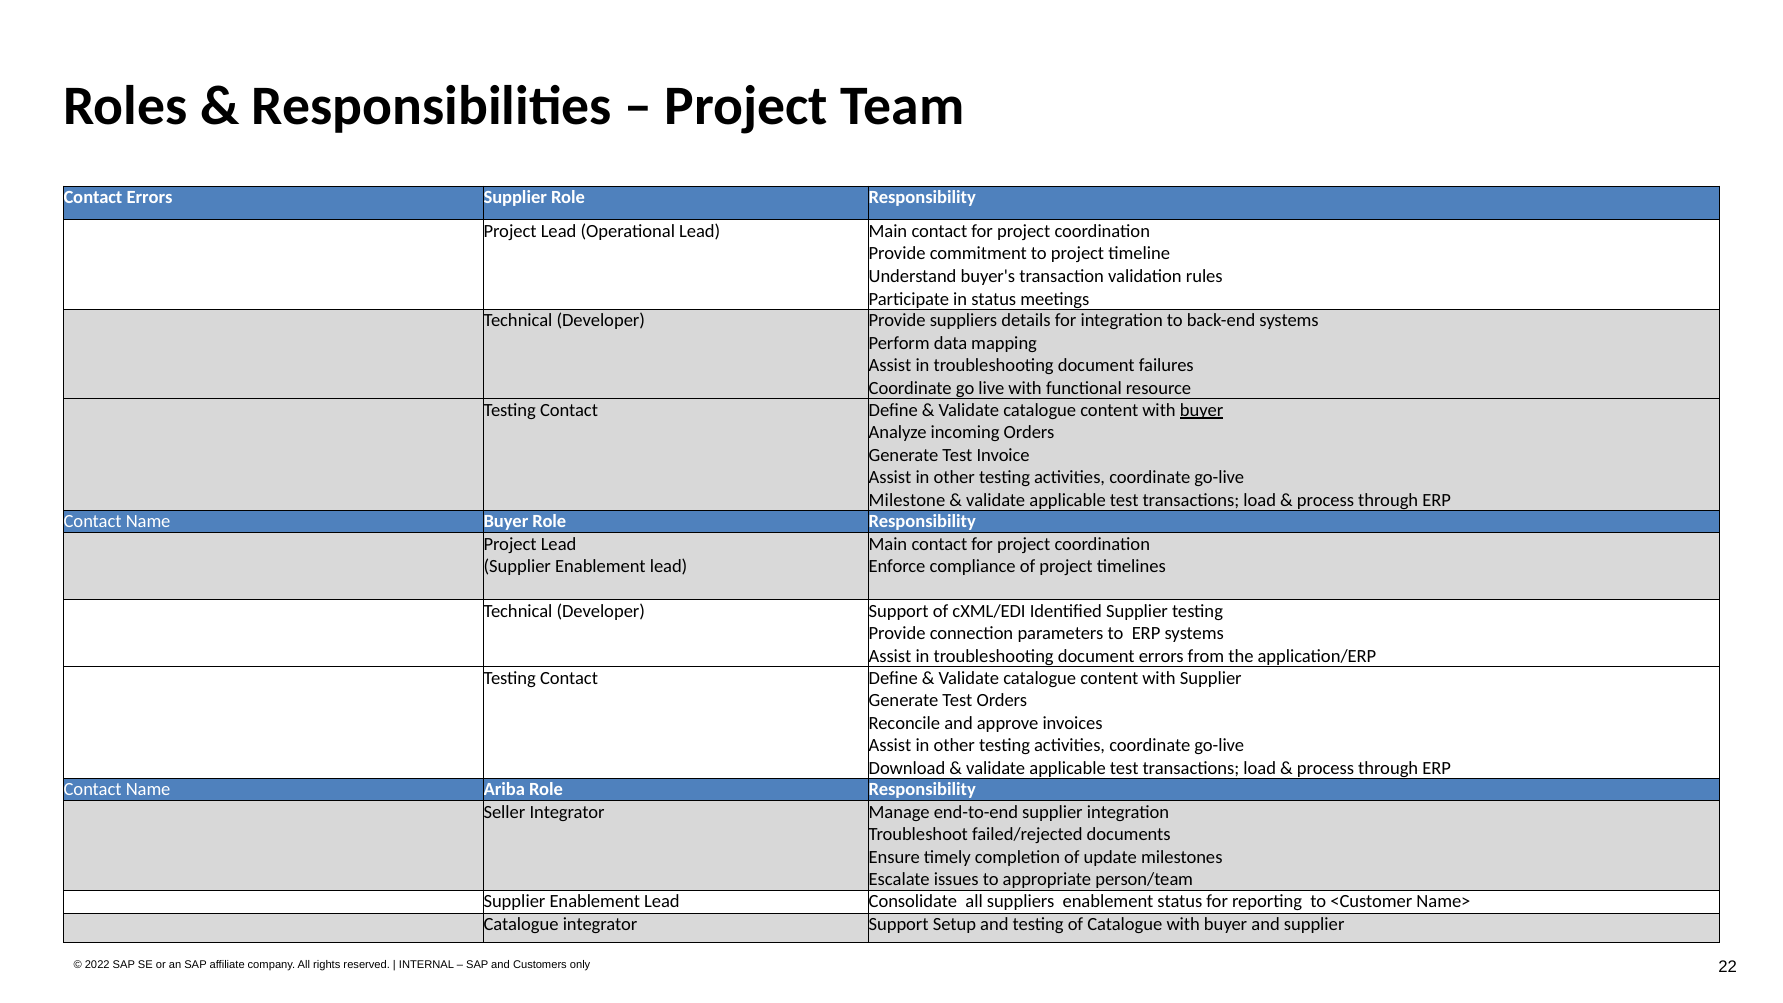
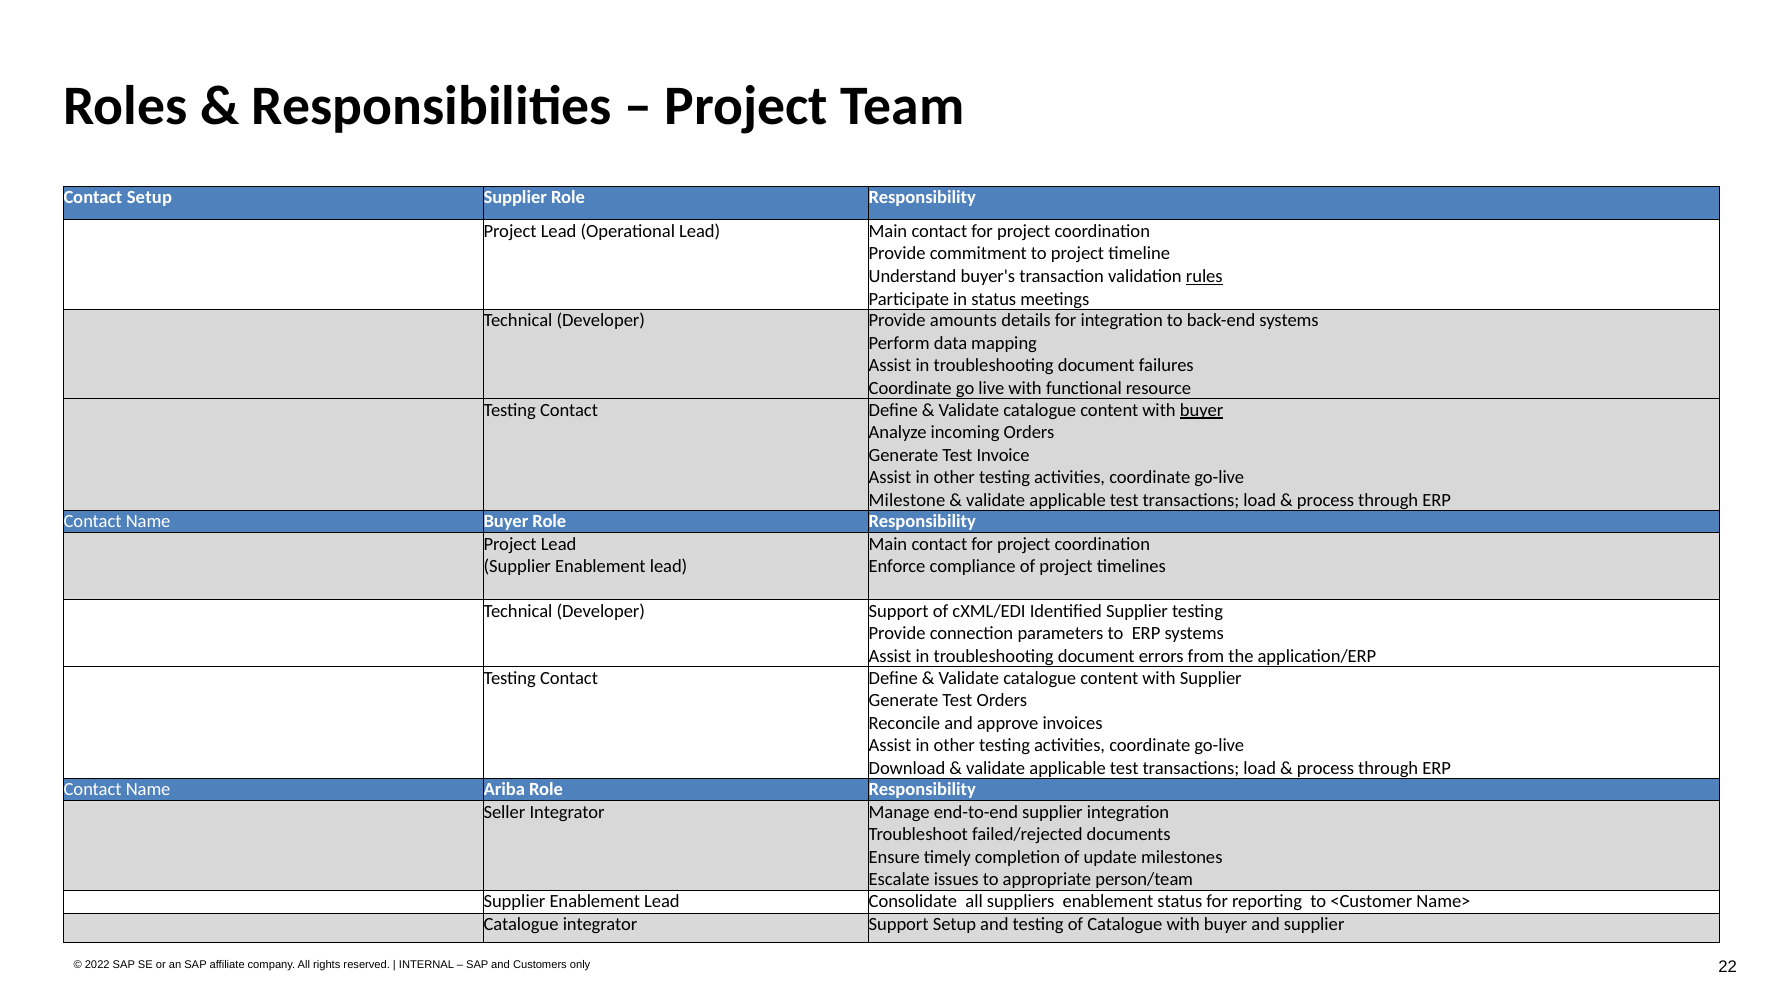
Contact Errors: Errors -> Setup
rules underline: none -> present
Provide suppliers: suppliers -> amounts
